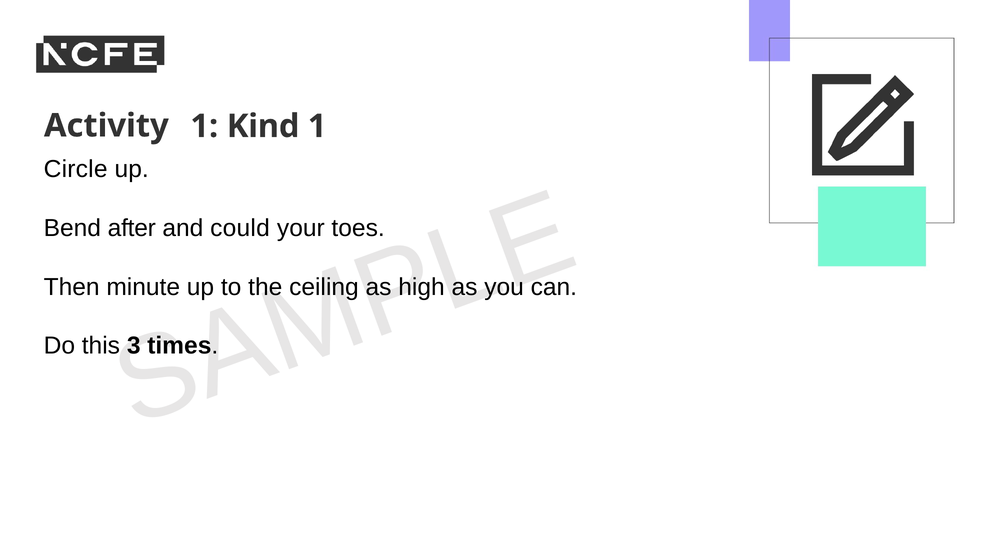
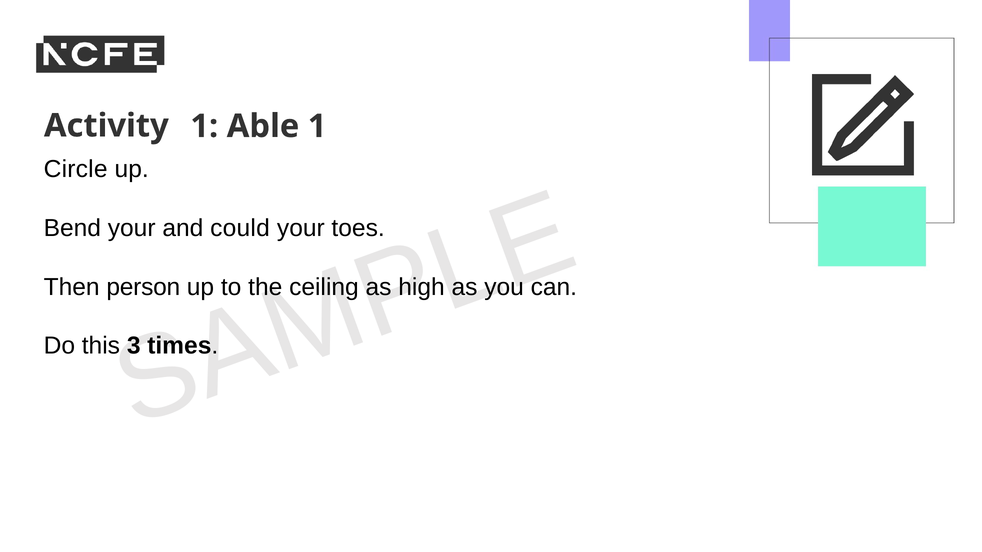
Kind: Kind -> Able
Bend after: after -> your
minute: minute -> person
